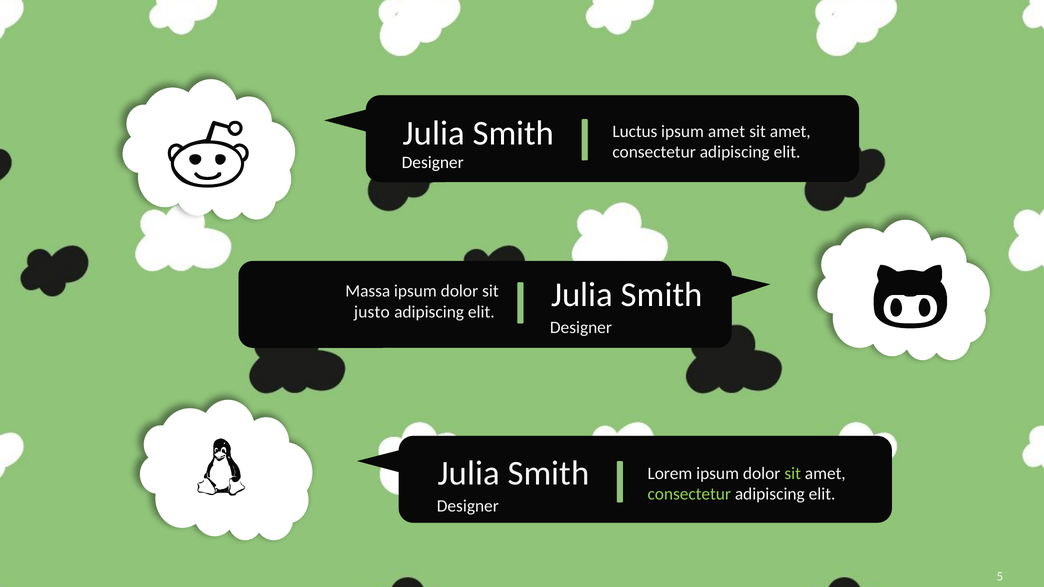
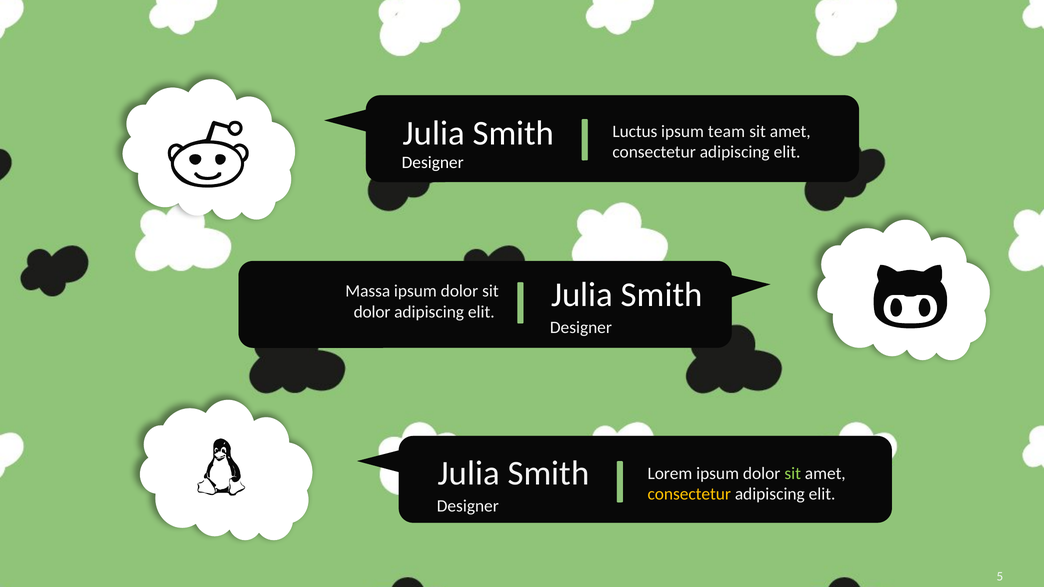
ipsum amet: amet -> team
justo at (372, 312): justo -> dolor
consectetur at (689, 494) colour: light green -> yellow
